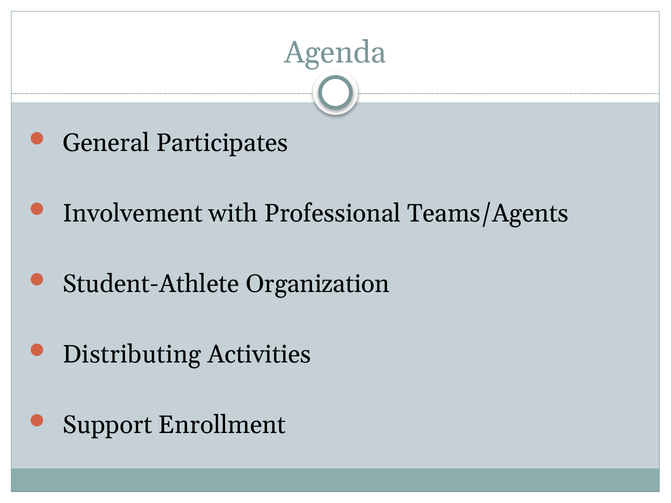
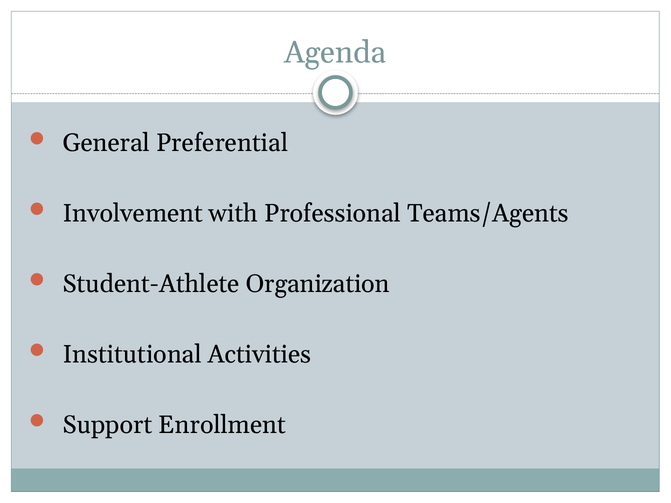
Participates: Participates -> Preferential
Distributing: Distributing -> Institutional
